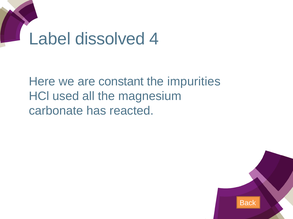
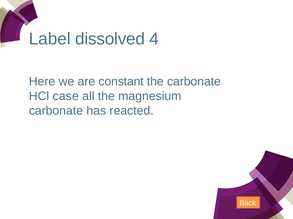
the impurities: impurities -> carbonate
used: used -> case
